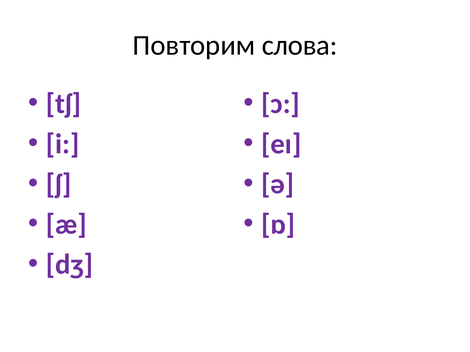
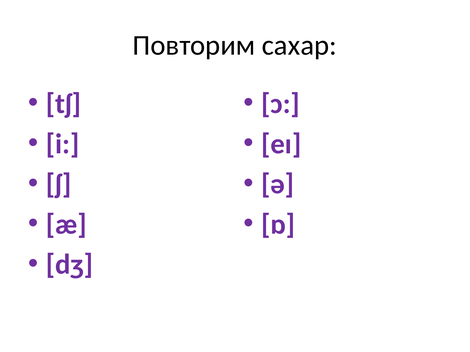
слова: слова -> сахар
